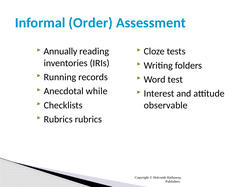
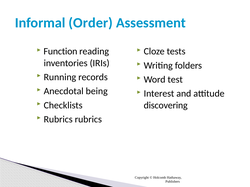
Annually: Annually -> Function
while: while -> being
observable: observable -> discovering
